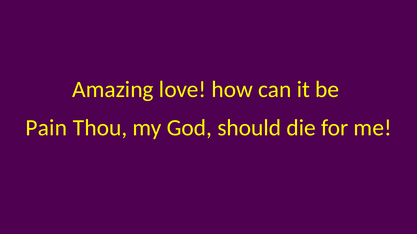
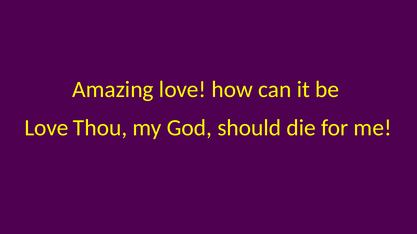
Pain at (46, 128): Pain -> Love
